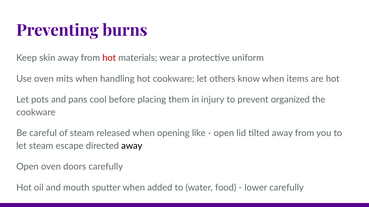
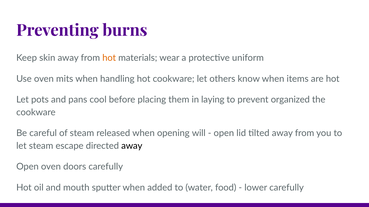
hot at (109, 58) colour: red -> orange
injury: injury -> laying
like: like -> will
